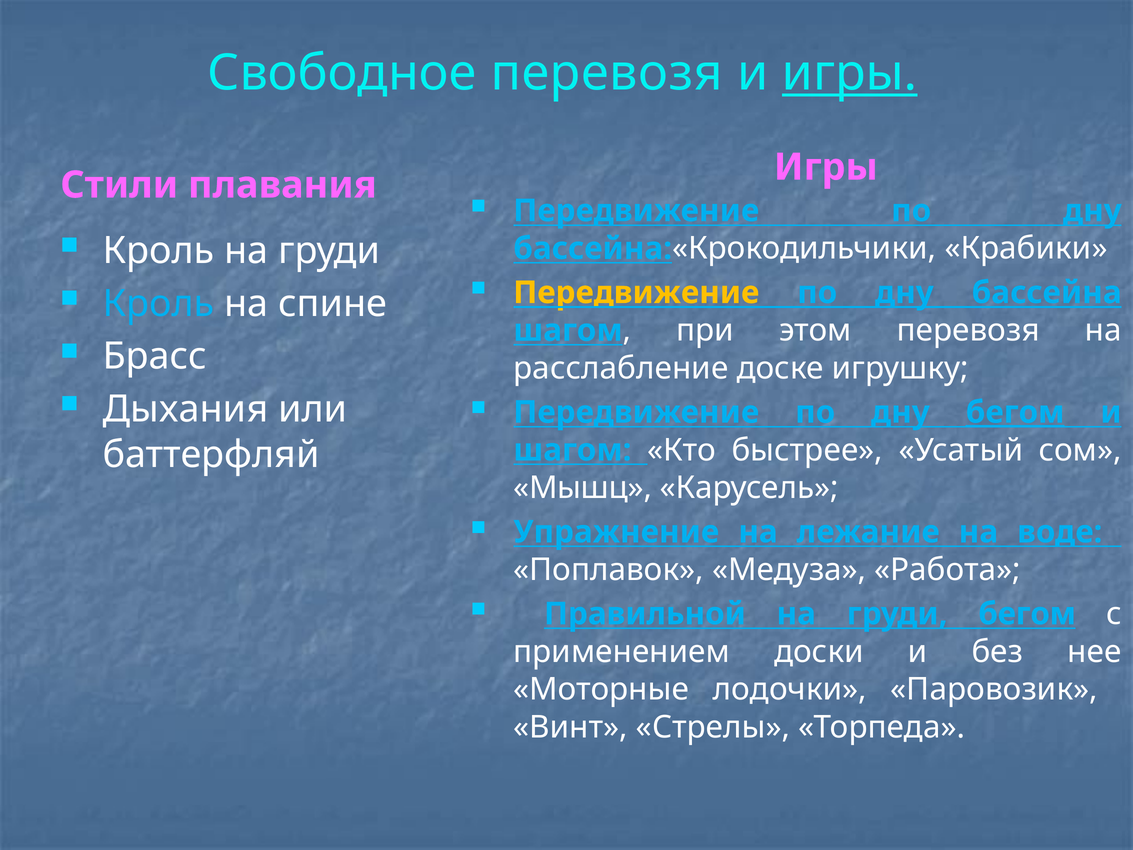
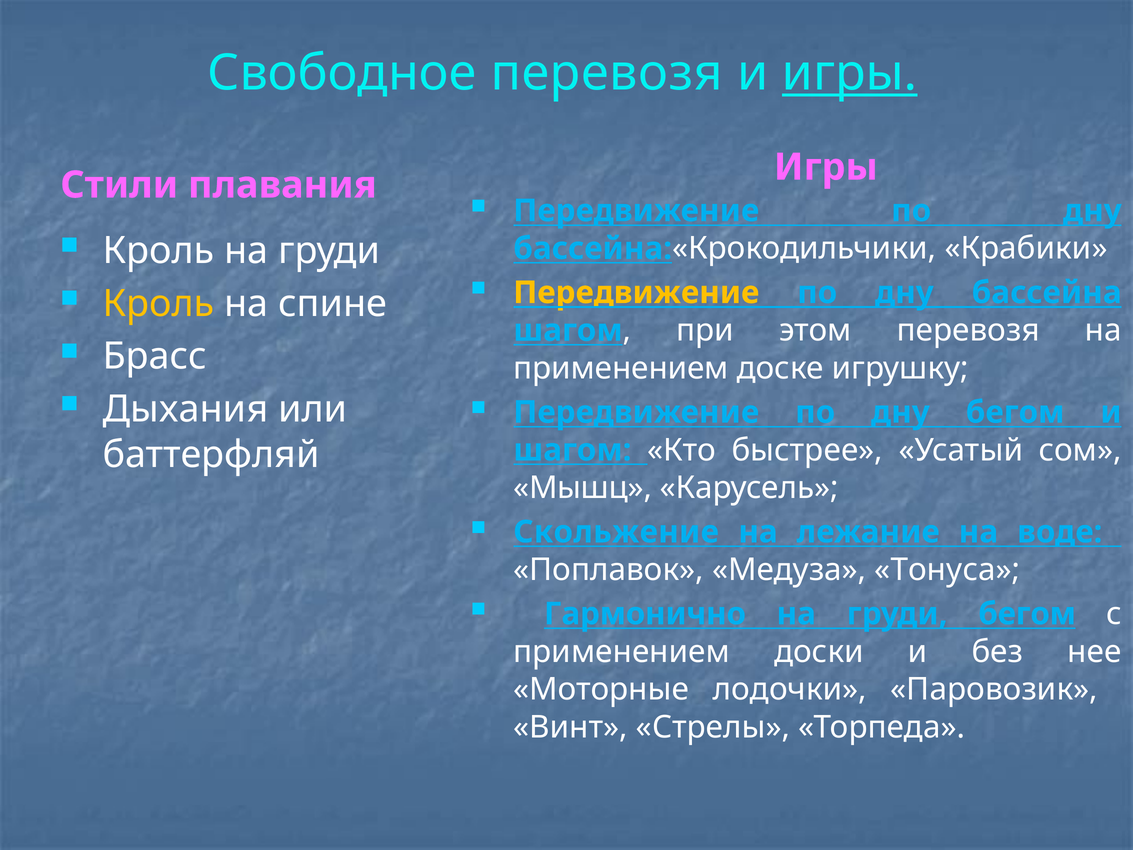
Кроль at (159, 303) colour: light blue -> yellow
расслабление at (621, 368): расслабление -> применением
бегом at (1015, 412) underline: present -> none
Упражнение: Упражнение -> Скольжение
Работа: Работа -> Тонуса
Правильной: Правильной -> Гармонично
